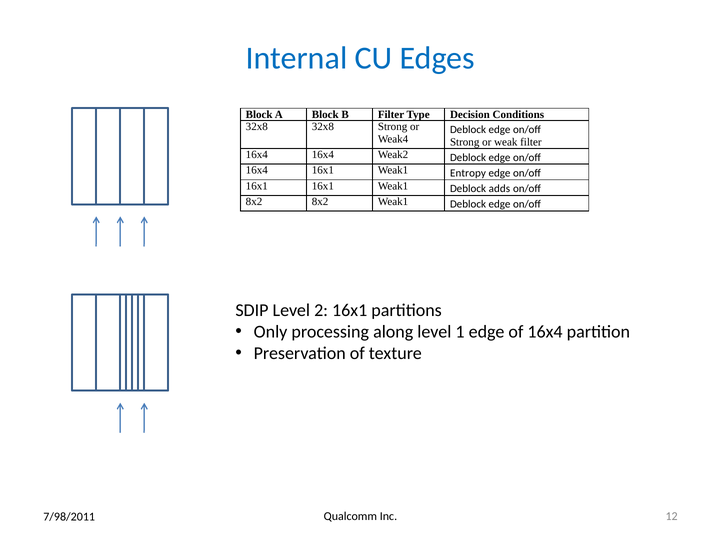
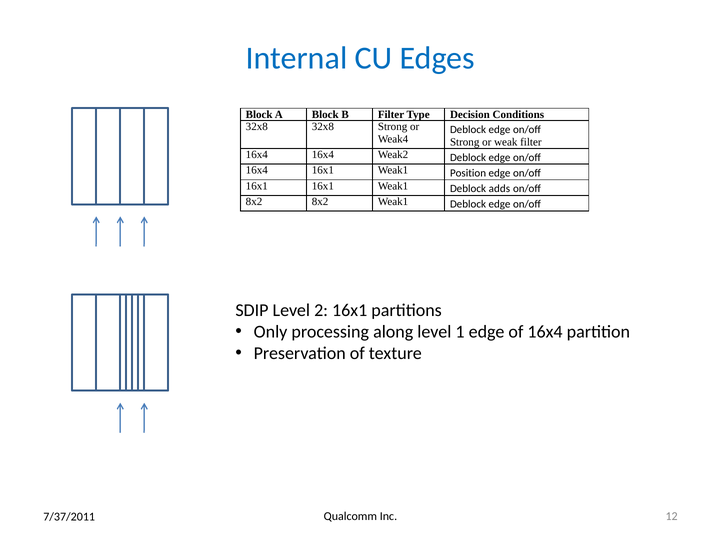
Entropy: Entropy -> Position
7/98/2011: 7/98/2011 -> 7/37/2011
